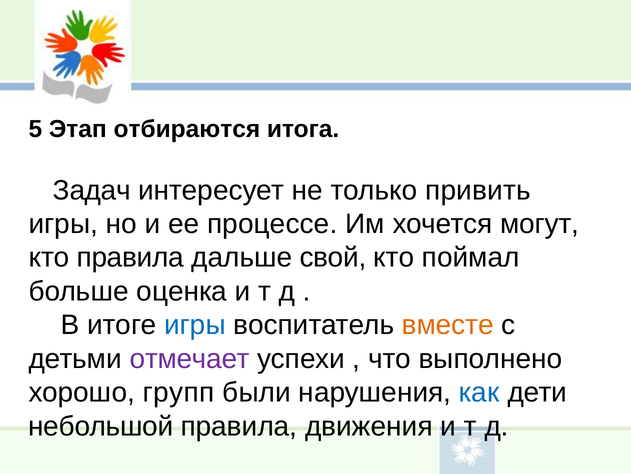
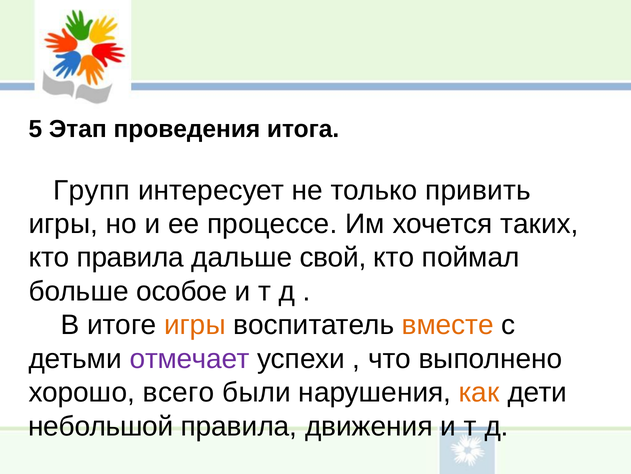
отбираются: отбираются -> проведения
Задач: Задач -> Групп
могут: могут -> таких
оценка: оценка -> особое
игры at (195, 325) colour: blue -> orange
групп: групп -> всего
как colour: blue -> orange
